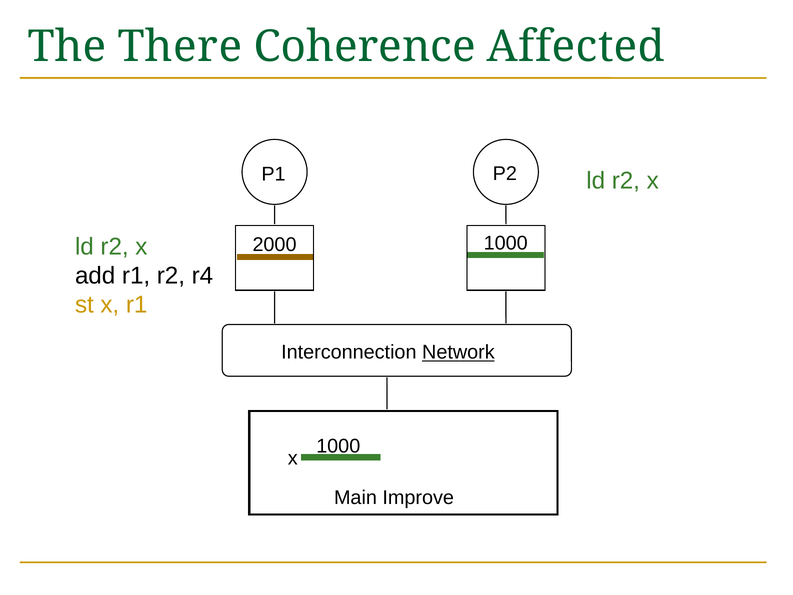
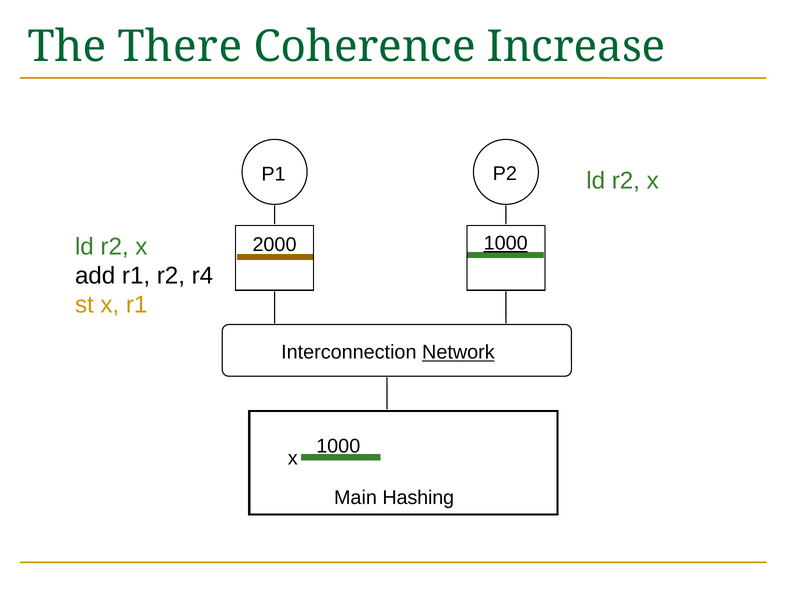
Affected: Affected -> Increase
1000 at (506, 243) underline: none -> present
Improve: Improve -> Hashing
